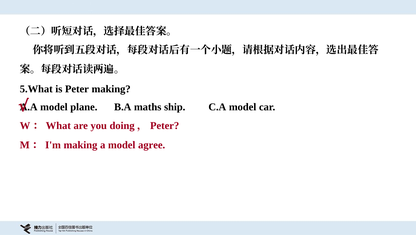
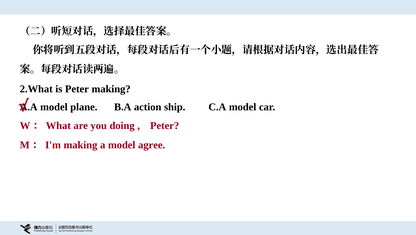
5.What: 5.What -> 2.What
maths: maths -> action
